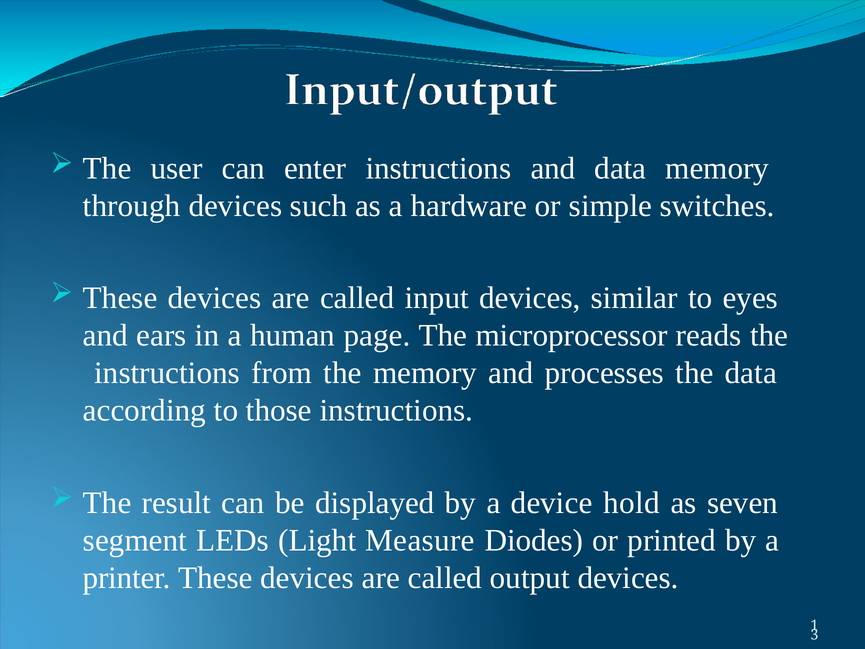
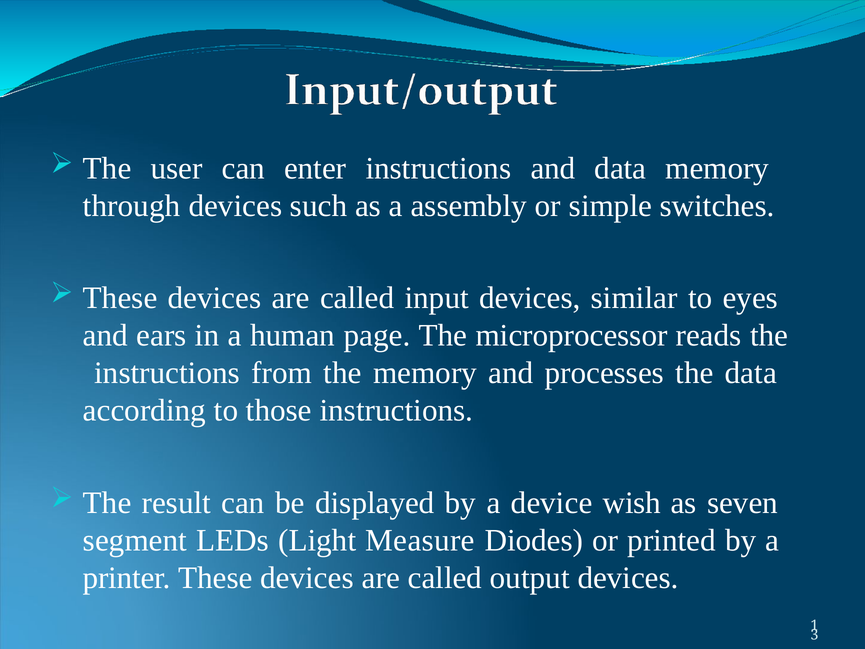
hardware: hardware -> assembly
hold: hold -> wish
